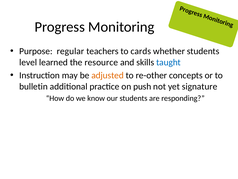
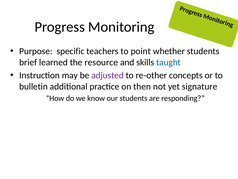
regular: regular -> specific
cards: cards -> point
level: level -> brief
adjusted colour: orange -> purple
push: push -> then
